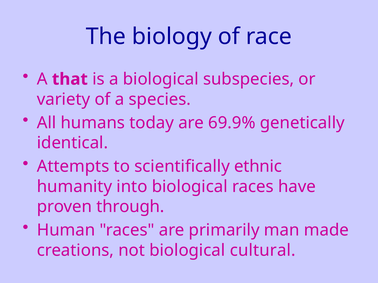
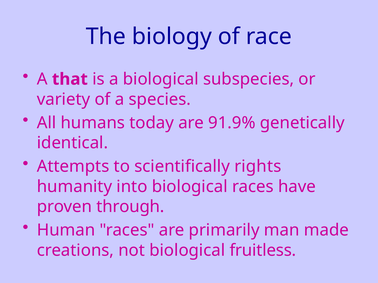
69.9%: 69.9% -> 91.9%
ethnic: ethnic -> rights
cultural: cultural -> fruitless
